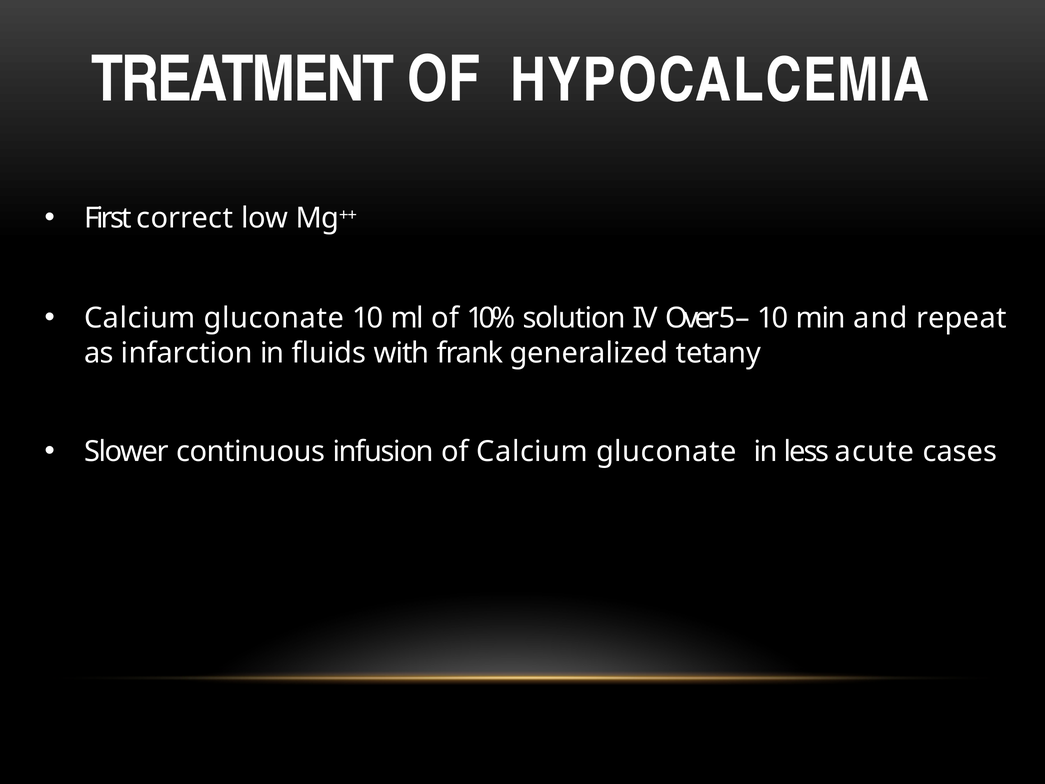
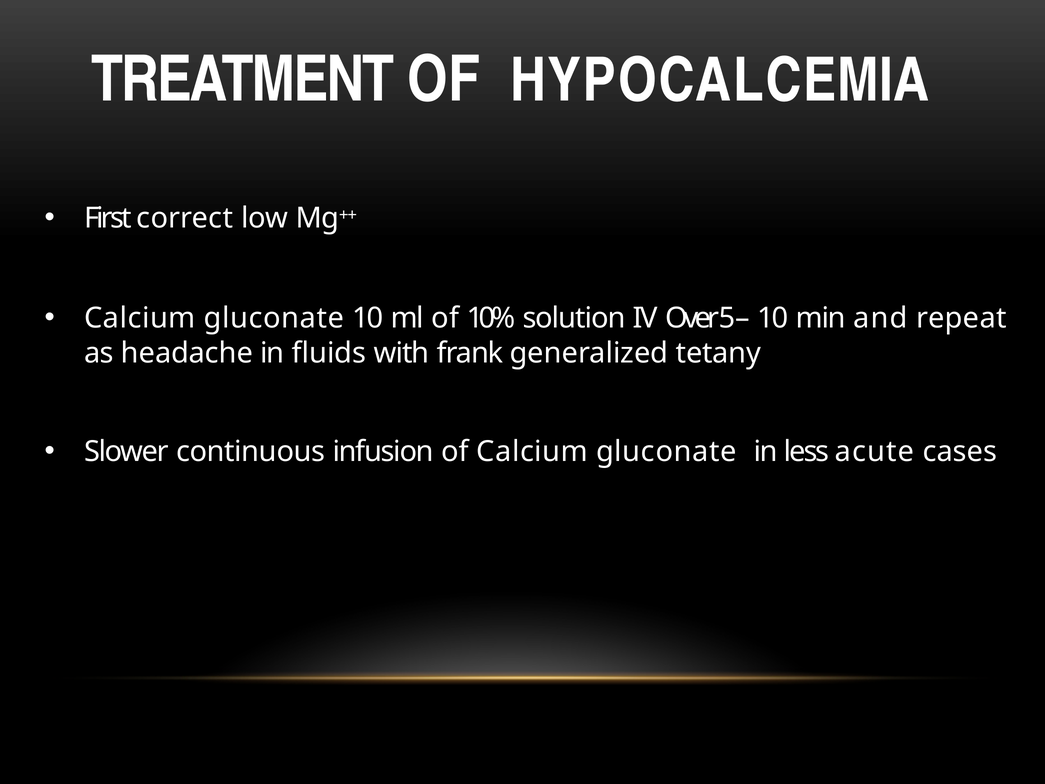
infarction: infarction -> headache
